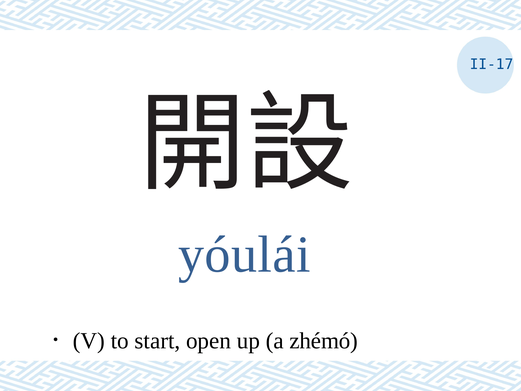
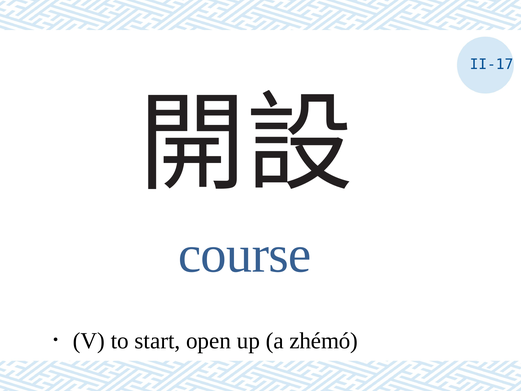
yóulái: yóulái -> course
